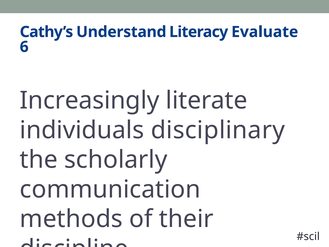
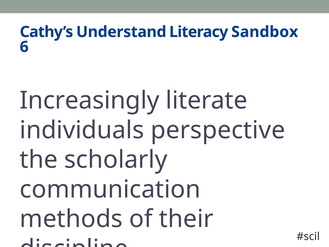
Evaluate: Evaluate -> Sandbox
disciplinary: disciplinary -> perspective
